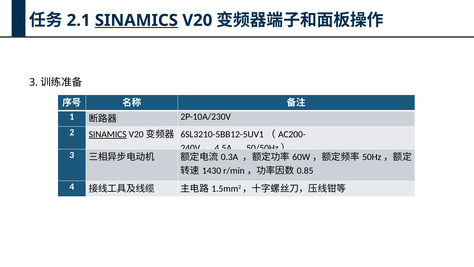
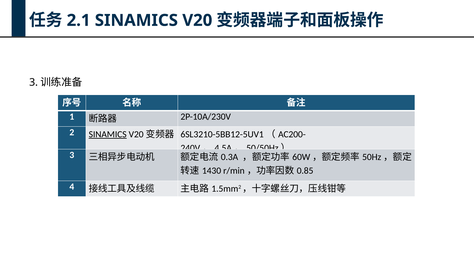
SINAMICS at (136, 20) underline: present -> none
